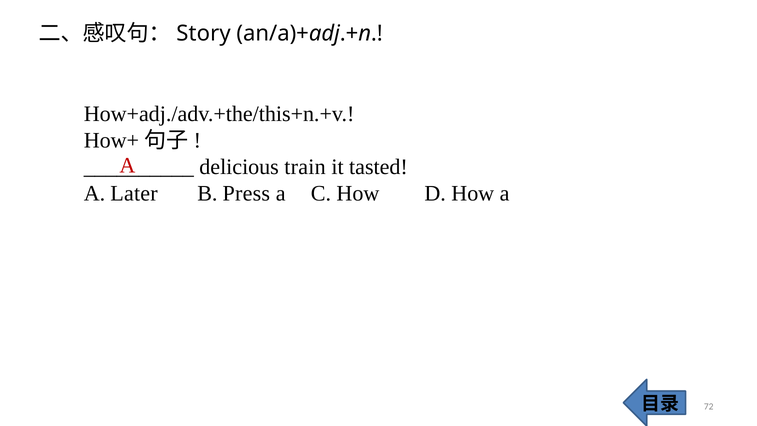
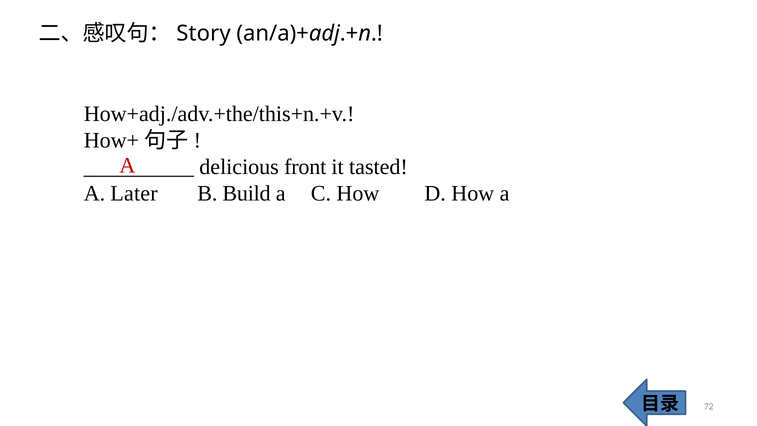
train: train -> front
Press: Press -> Build
